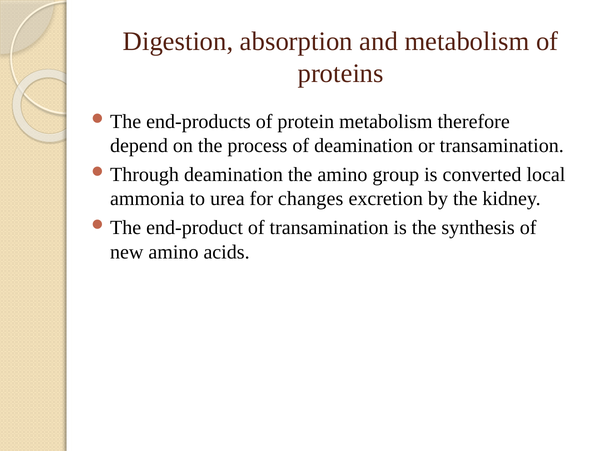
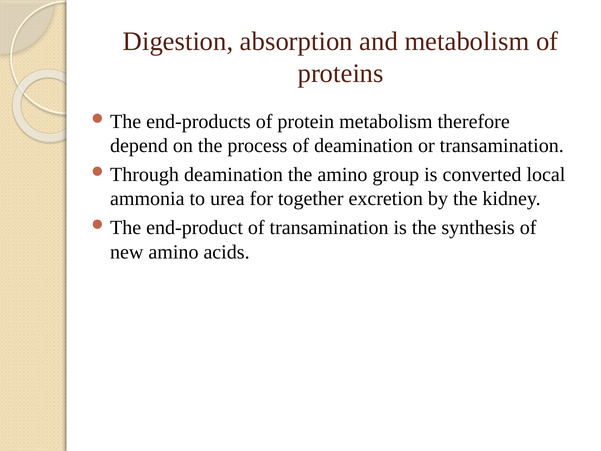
changes: changes -> together
